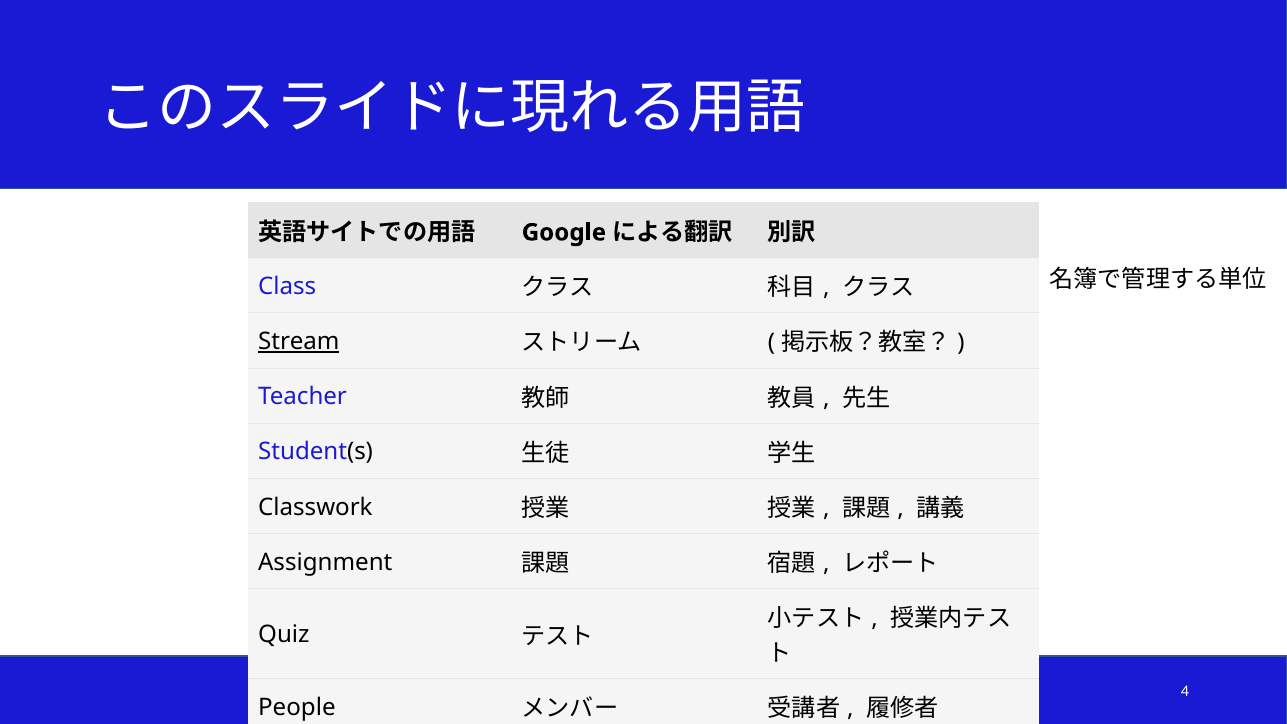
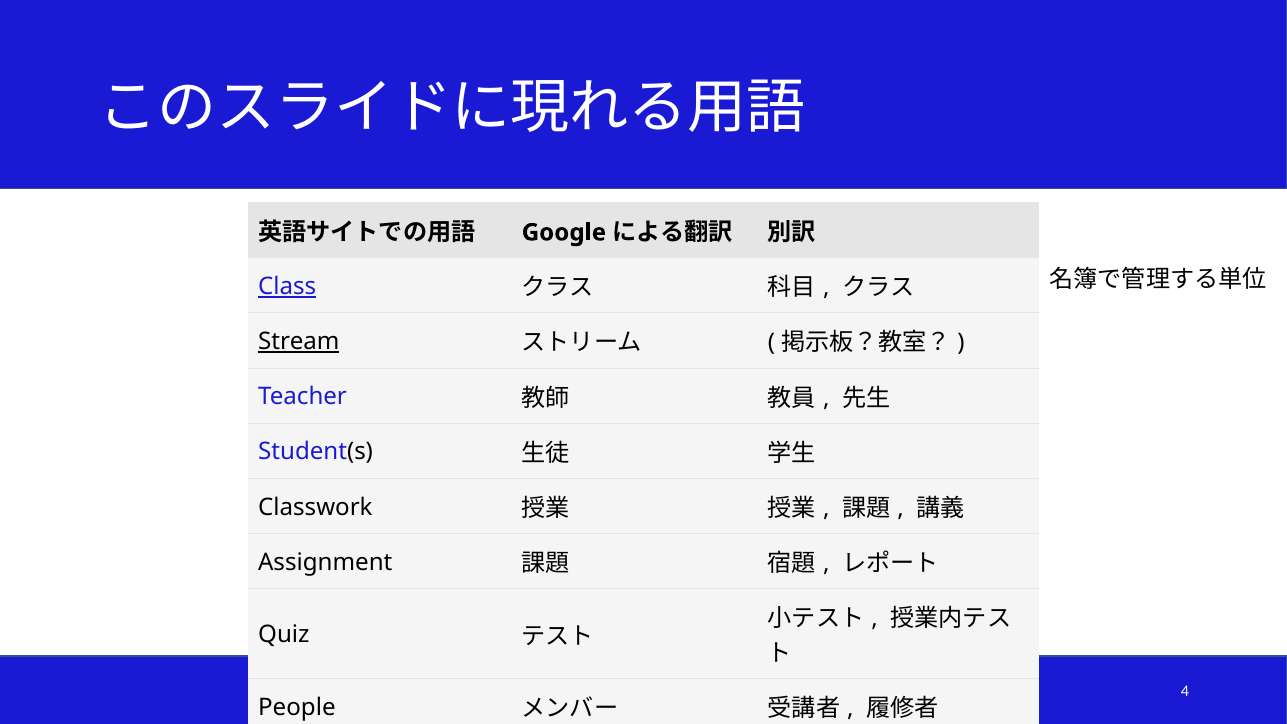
Class underline: none -> present
